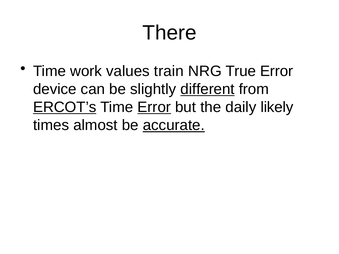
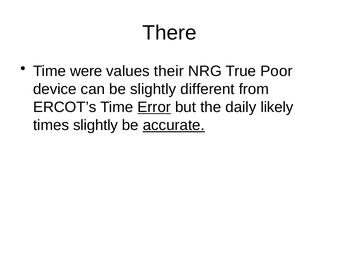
work: work -> were
train: train -> their
True Error: Error -> Poor
different underline: present -> none
ERCOT’s underline: present -> none
times almost: almost -> slightly
